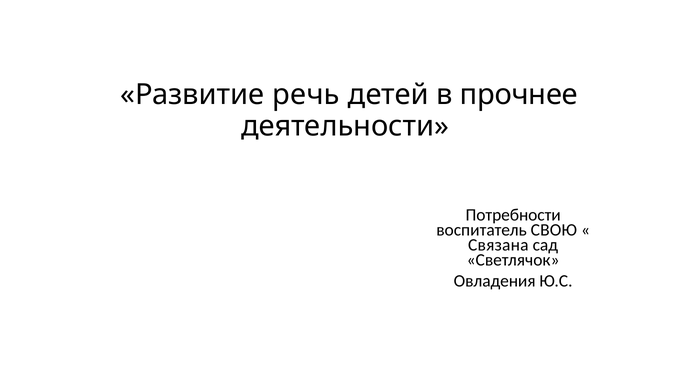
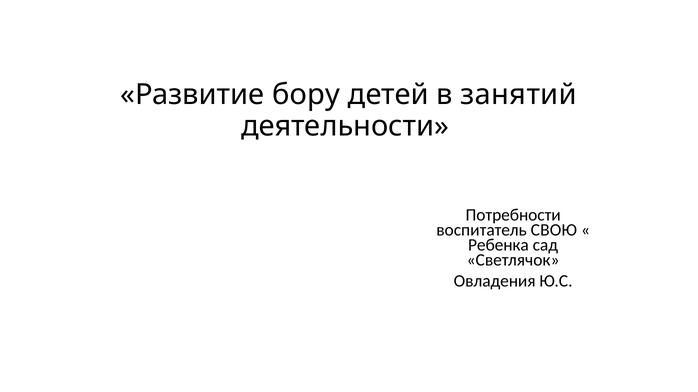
речь: речь -> бору
прочнее: прочнее -> занятий
Связана: Связана -> Ребенка
